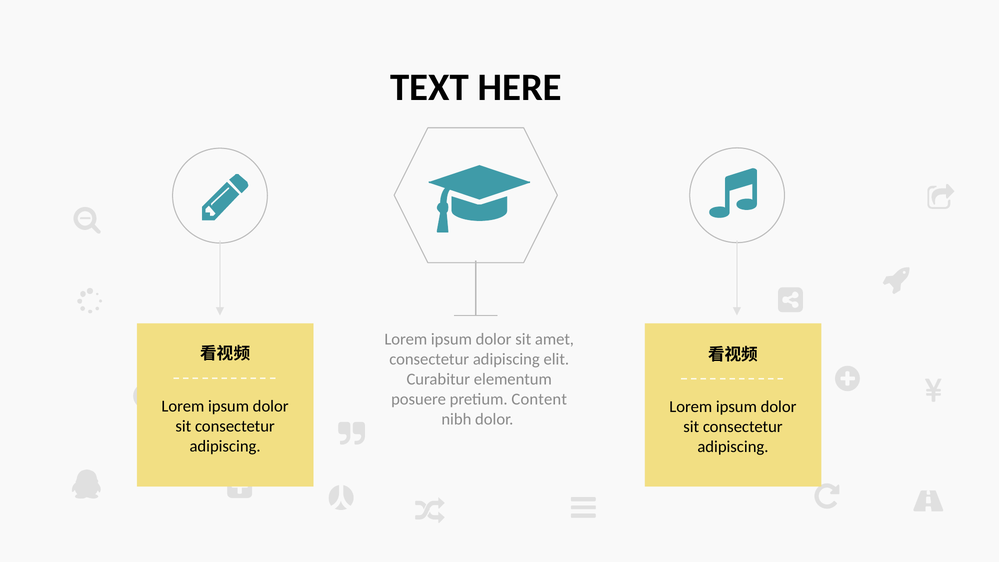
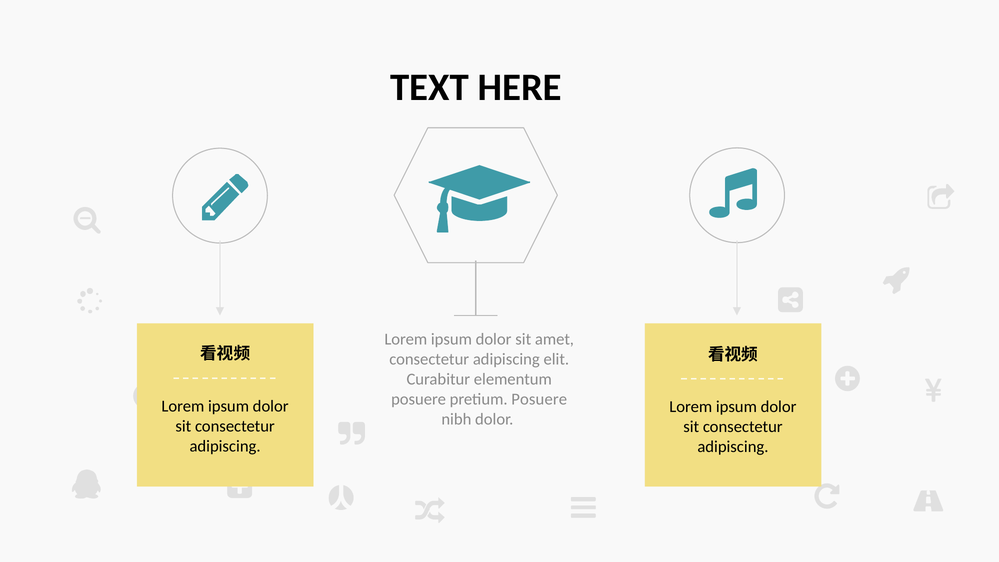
pretium Content: Content -> Posuere
